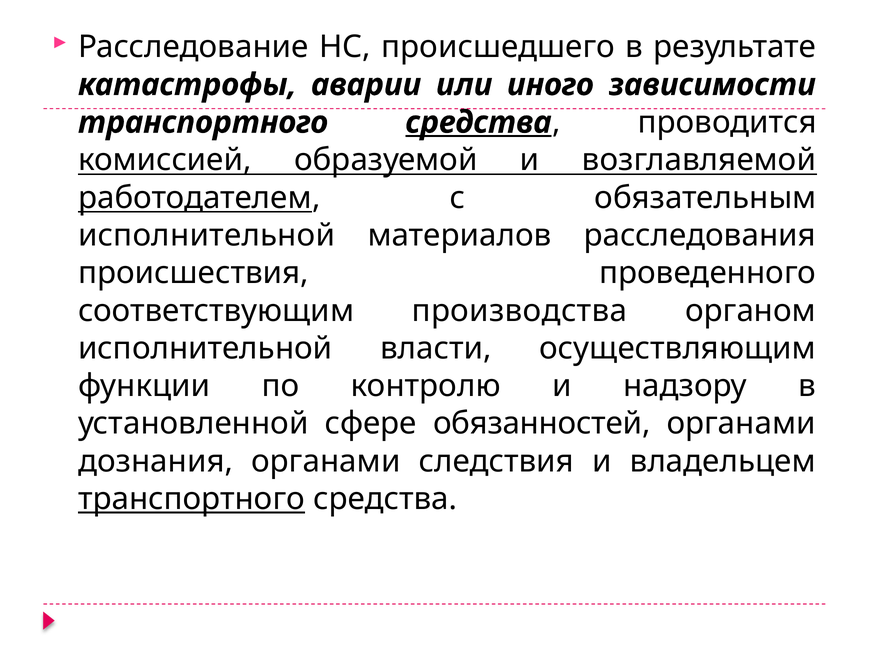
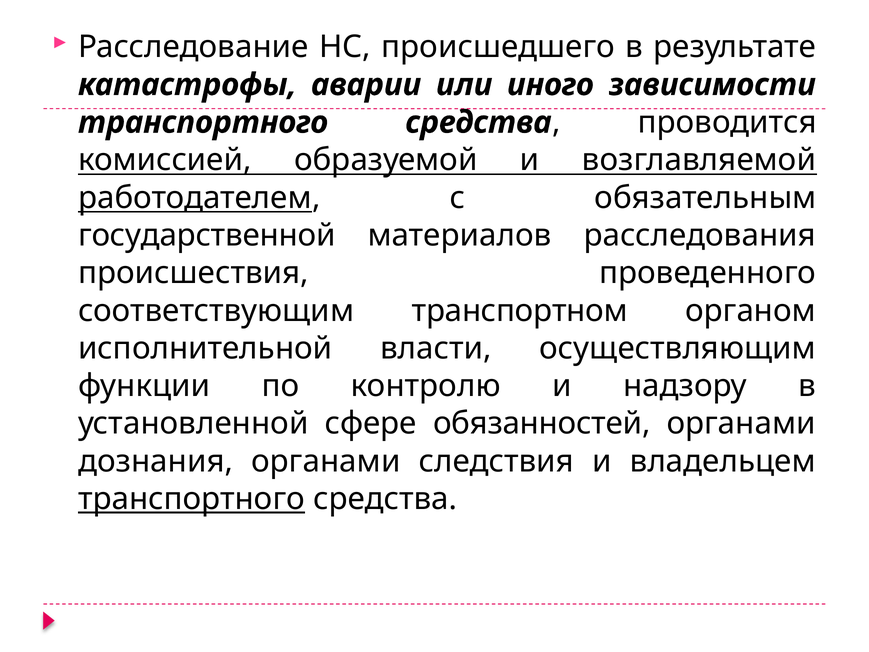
средства at (479, 122) underline: present -> none
исполнительной at (207, 235): исполнительной -> государственной
производства: производства -> транспортном
